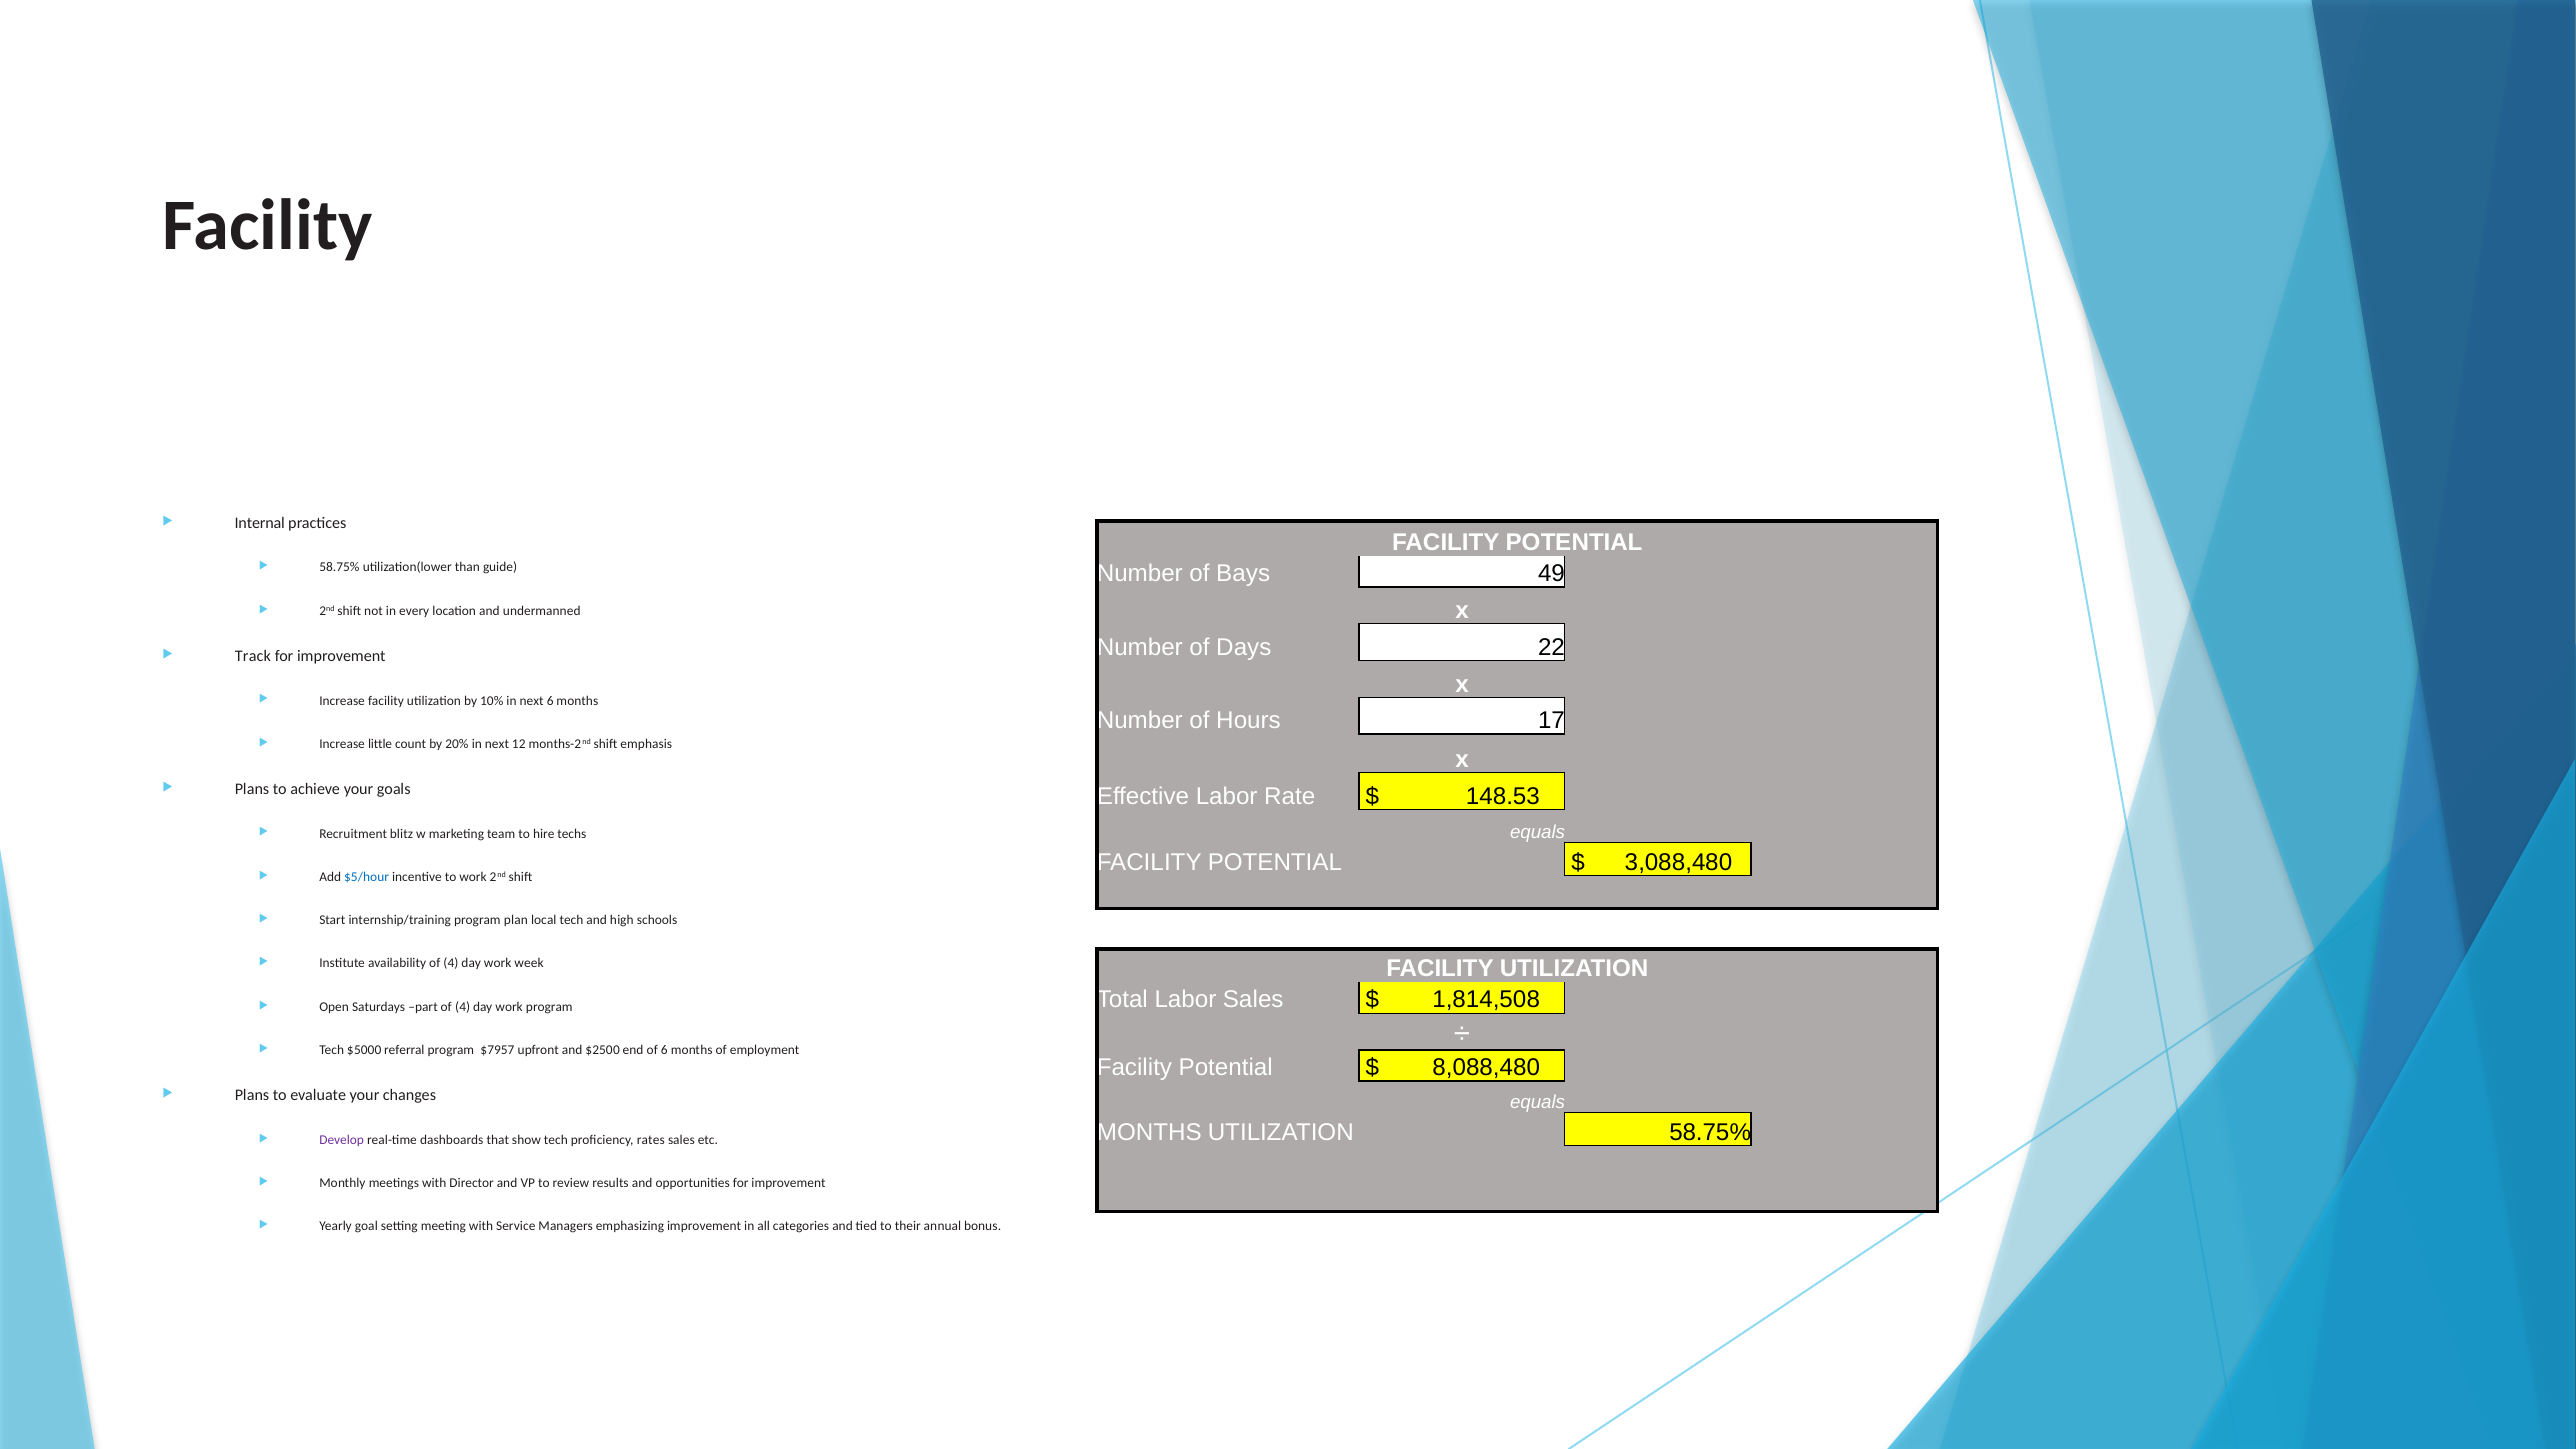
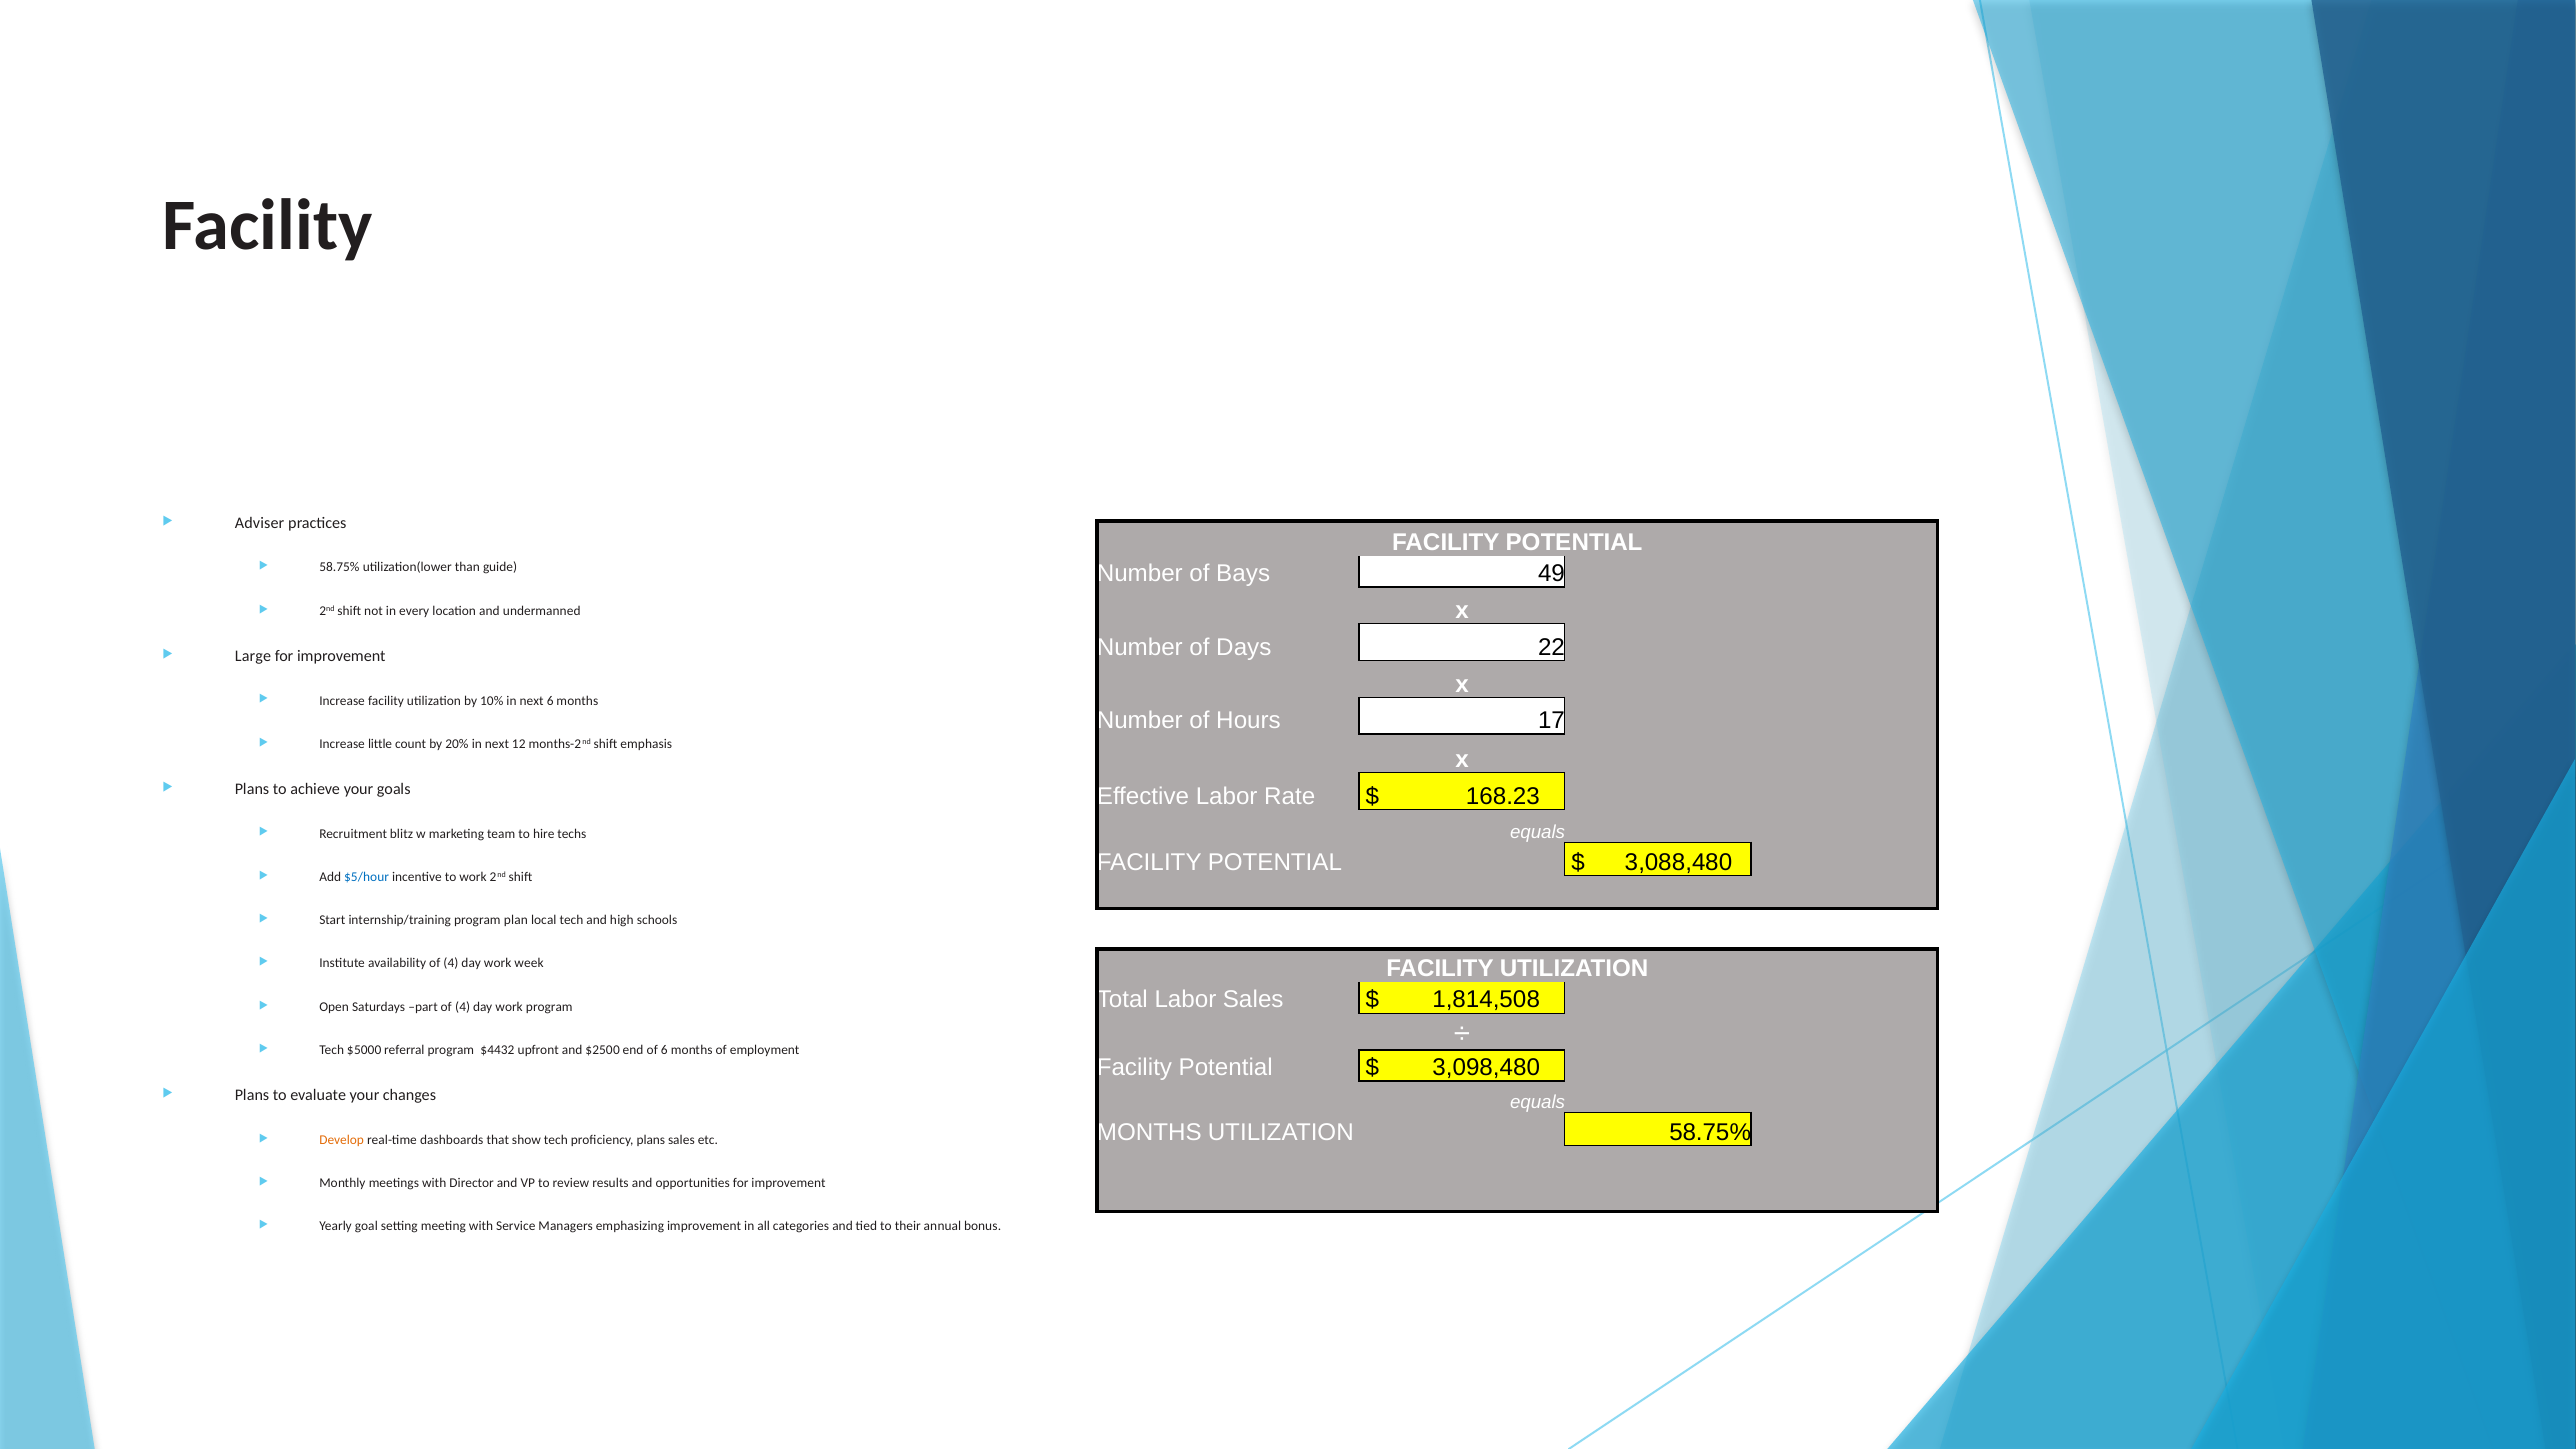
Internal: Internal -> Adviser
Track: Track -> Large
148.53: 148.53 -> 168.23
$7957: $7957 -> $4432
8,088,480: 8,088,480 -> 3,098,480
Develop colour: purple -> orange
proficiency rates: rates -> plans
